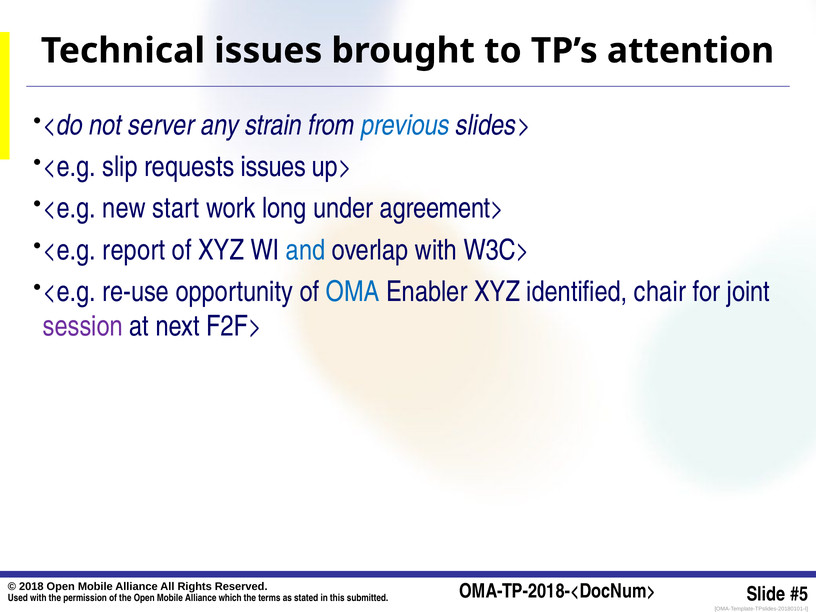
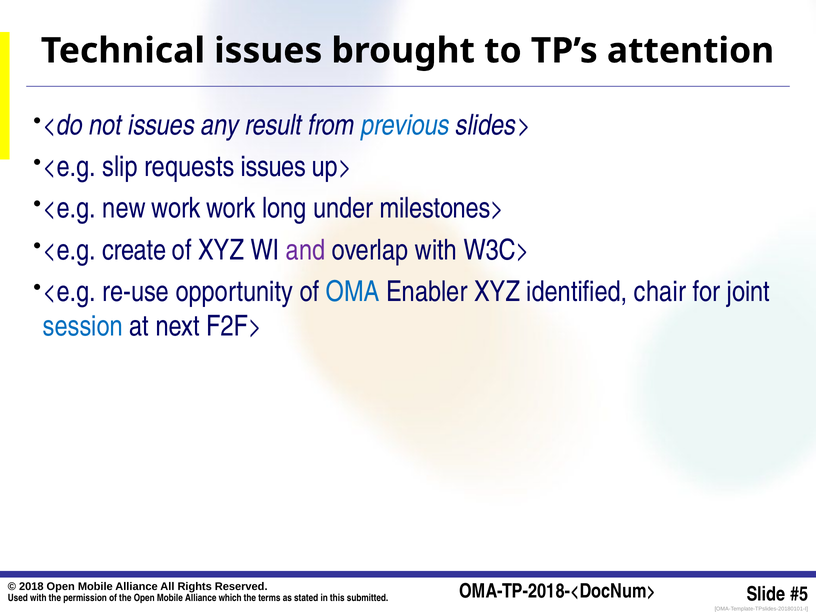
not server: server -> issues
strain: strain -> result
new start: start -> work
agreement>: agreement> -> milestones>
report: report -> create
and colour: blue -> purple
session colour: purple -> blue
